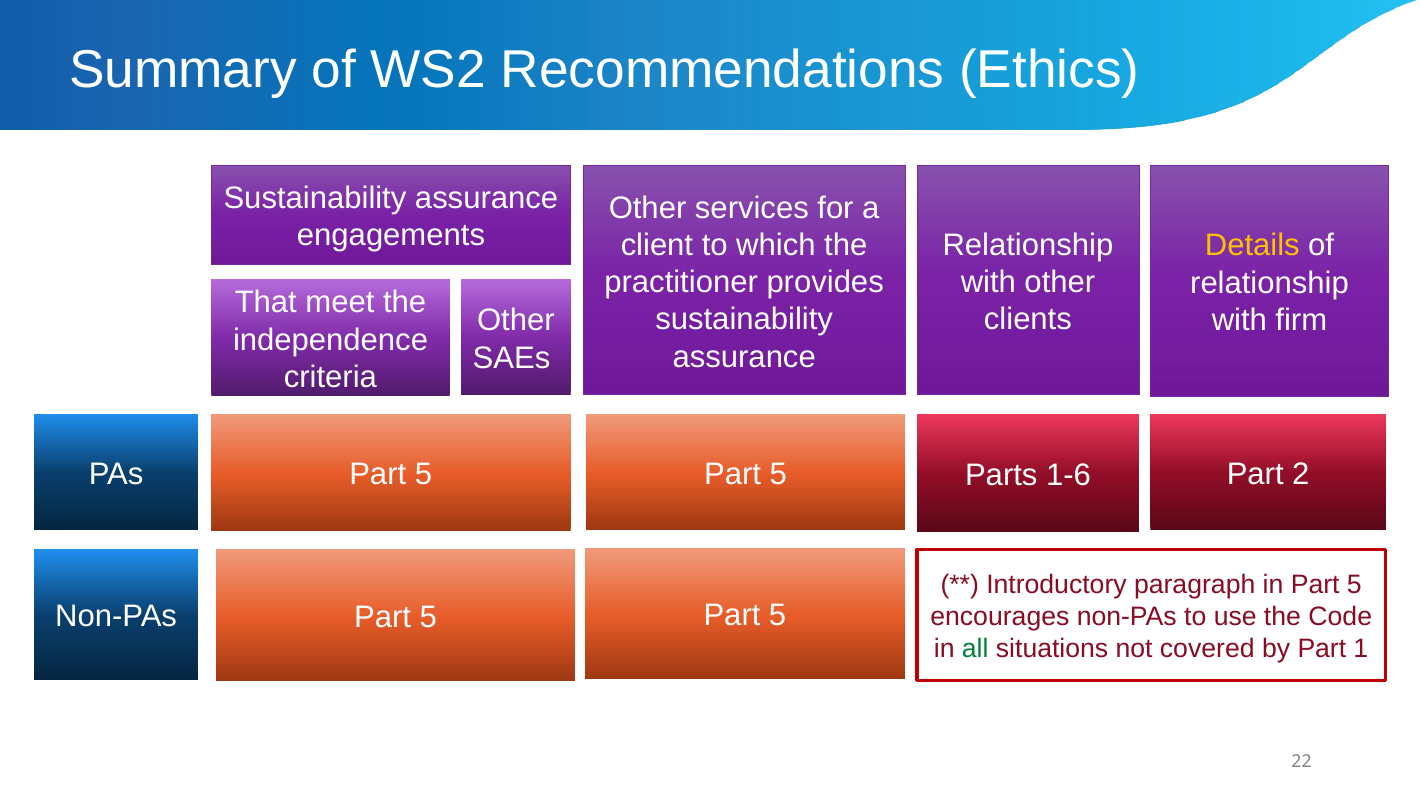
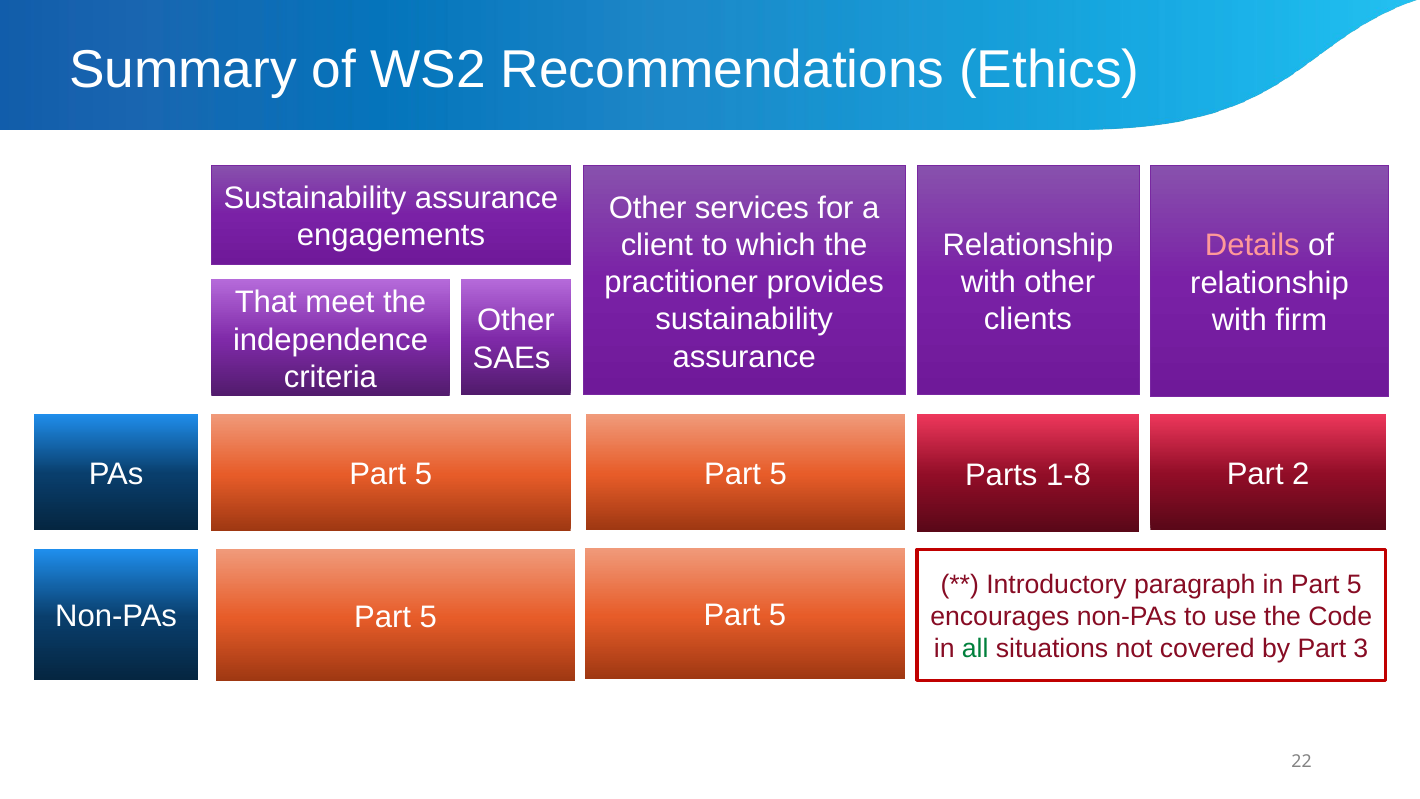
Details colour: yellow -> pink
1-6: 1-6 -> 1-8
1: 1 -> 3
